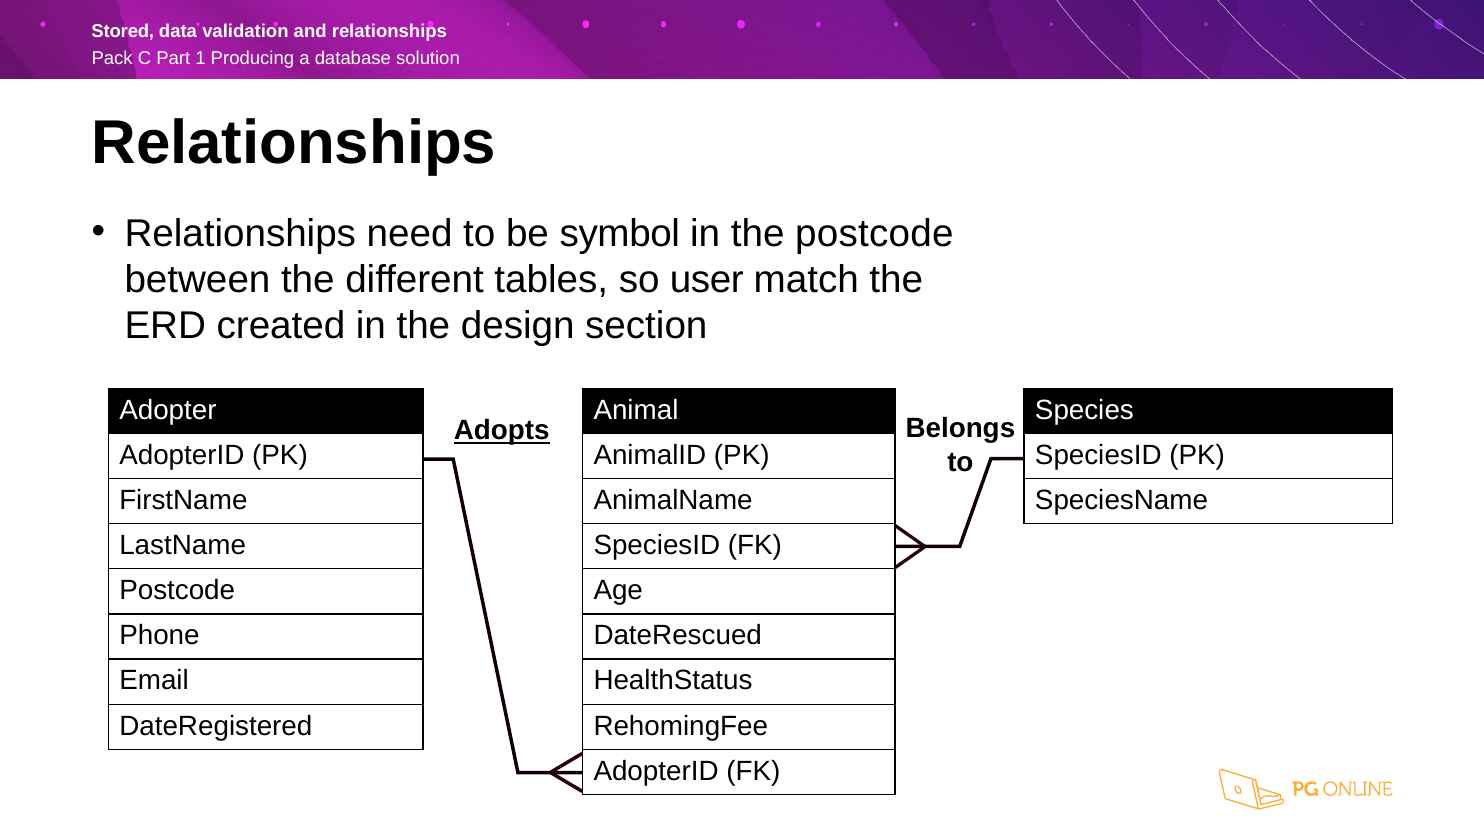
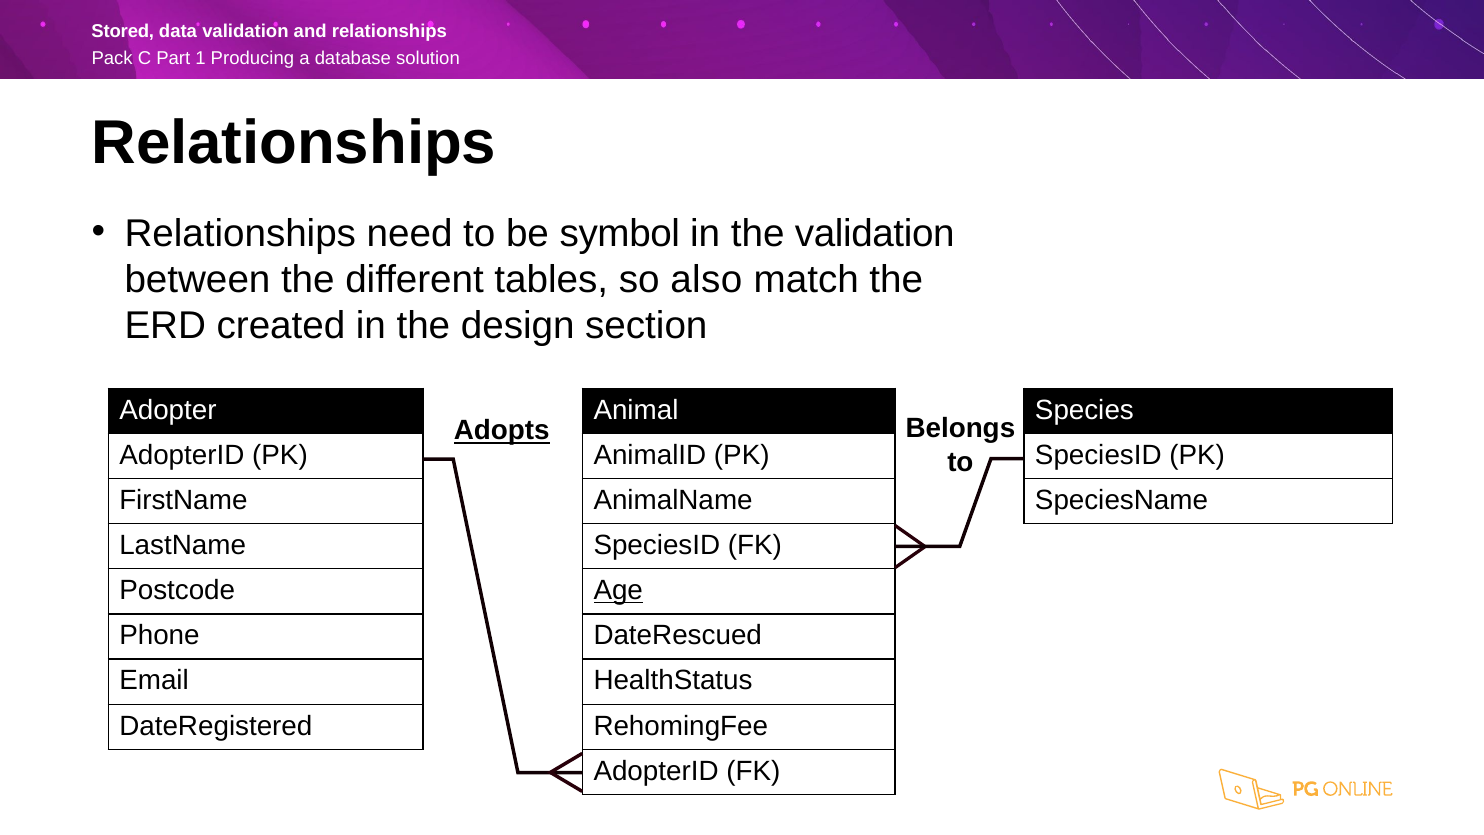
the postcode: postcode -> validation
user: user -> also
Age underline: none -> present
